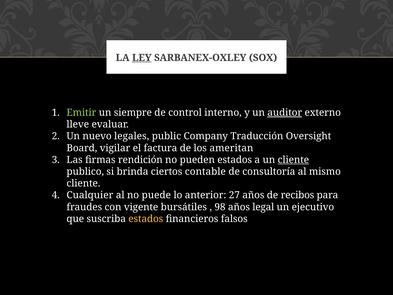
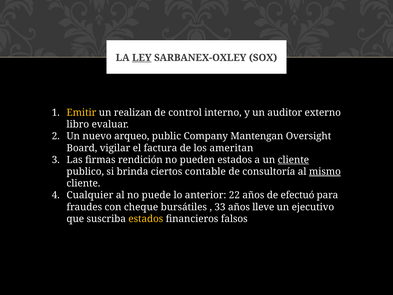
Emitir colour: light green -> yellow
siempre: siempre -> realizan
auditor underline: present -> none
lleve: lleve -> libro
legales: legales -> arqueo
Traducción: Traducción -> Mantengan
mismo underline: none -> present
27: 27 -> 22
recibos: recibos -> efectuó
vigente: vigente -> cheque
98: 98 -> 33
legal: legal -> lleve
